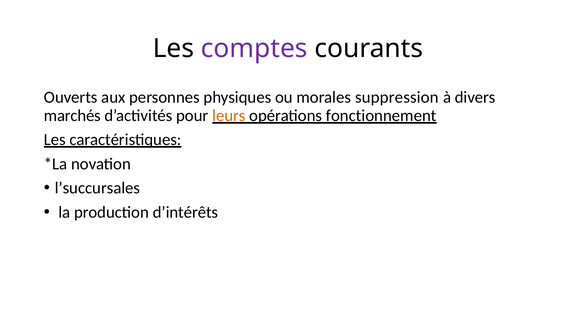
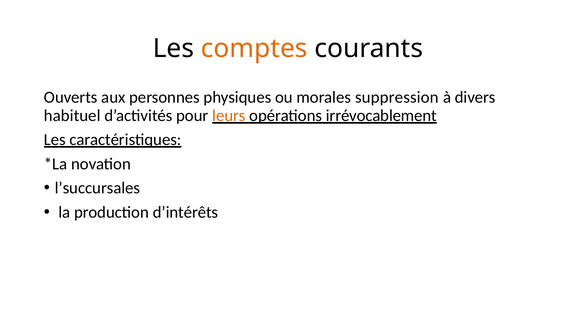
comptes colour: purple -> orange
marchés: marchés -> habituel
fonctionnement: fonctionnement -> irrévocablement
